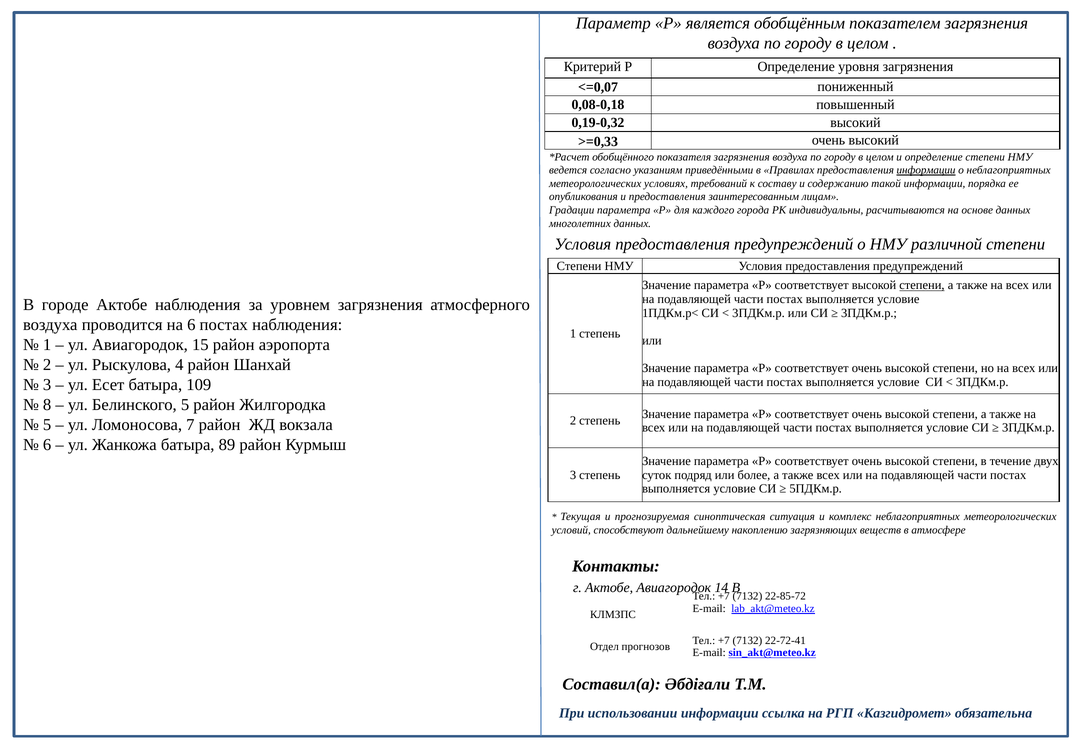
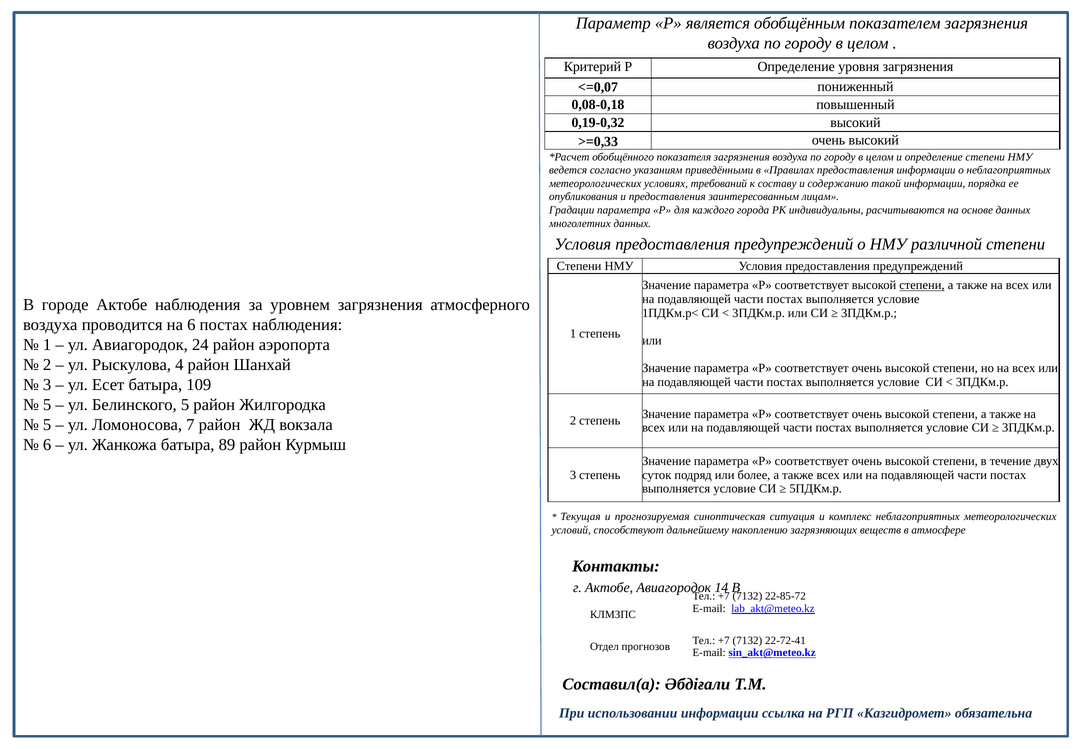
информации at (926, 170) underline: present -> none
15: 15 -> 24
8 at (47, 405): 8 -> 5
